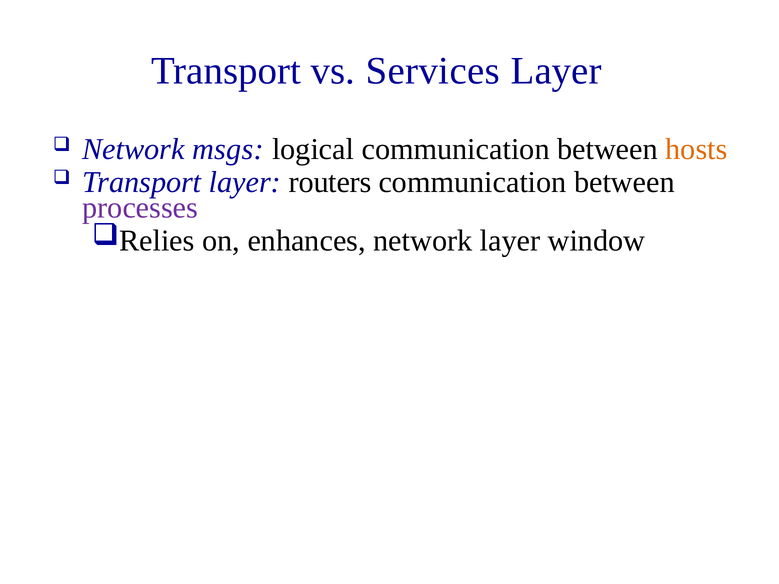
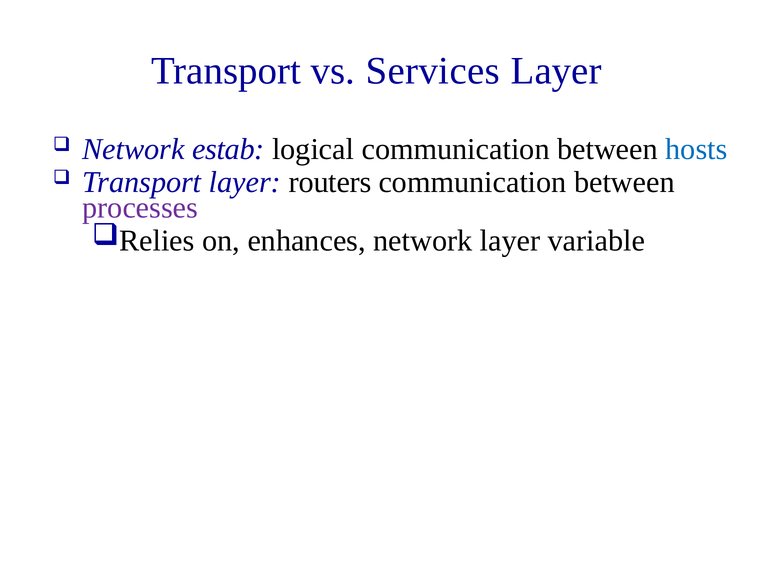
msgs: msgs -> estab
hosts colour: orange -> blue
window: window -> variable
